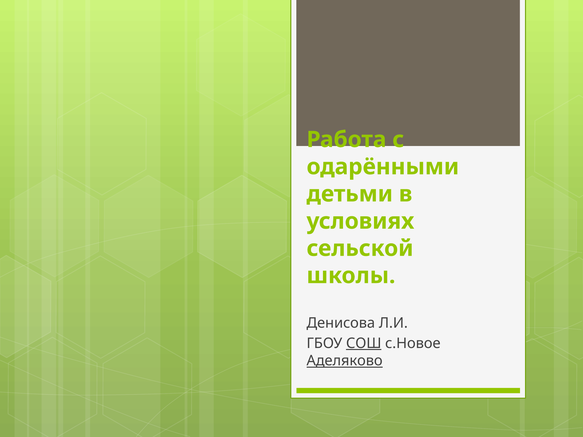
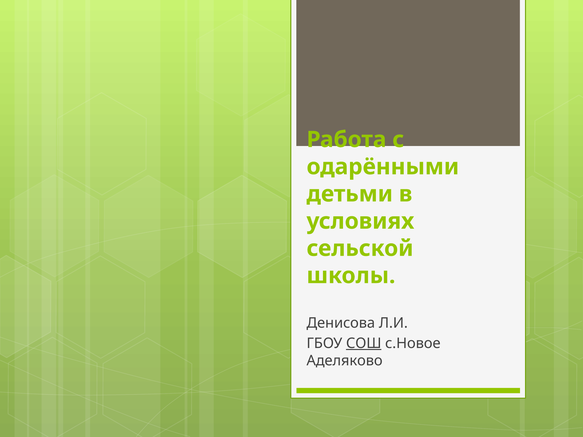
Аделяково underline: present -> none
